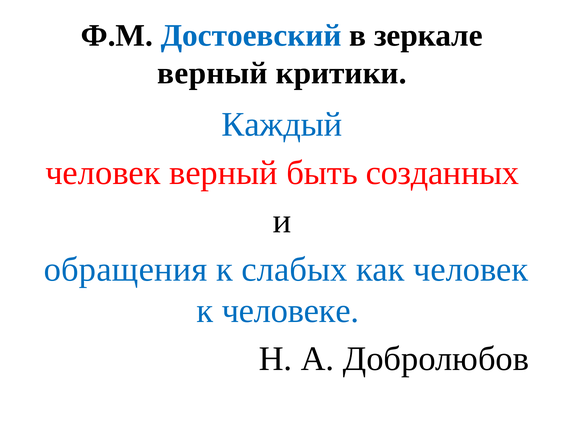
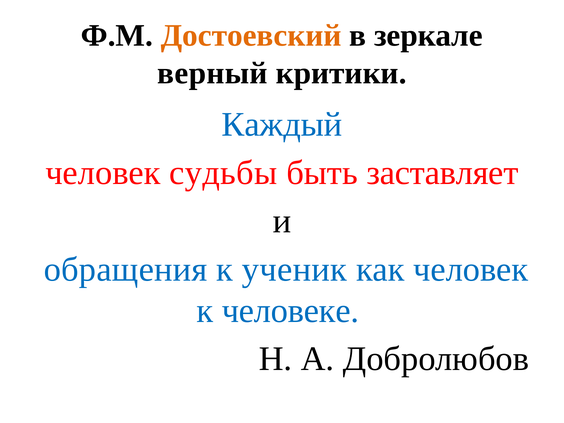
Достоевский colour: blue -> orange
человек верный: верный -> судьбы
созданных: созданных -> заставляет
слабых: слабых -> ученик
